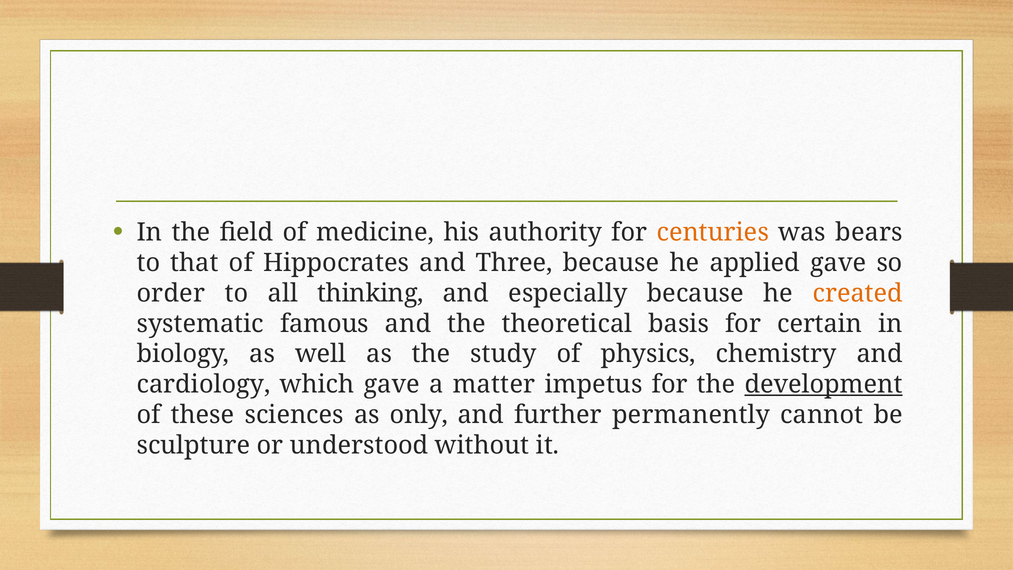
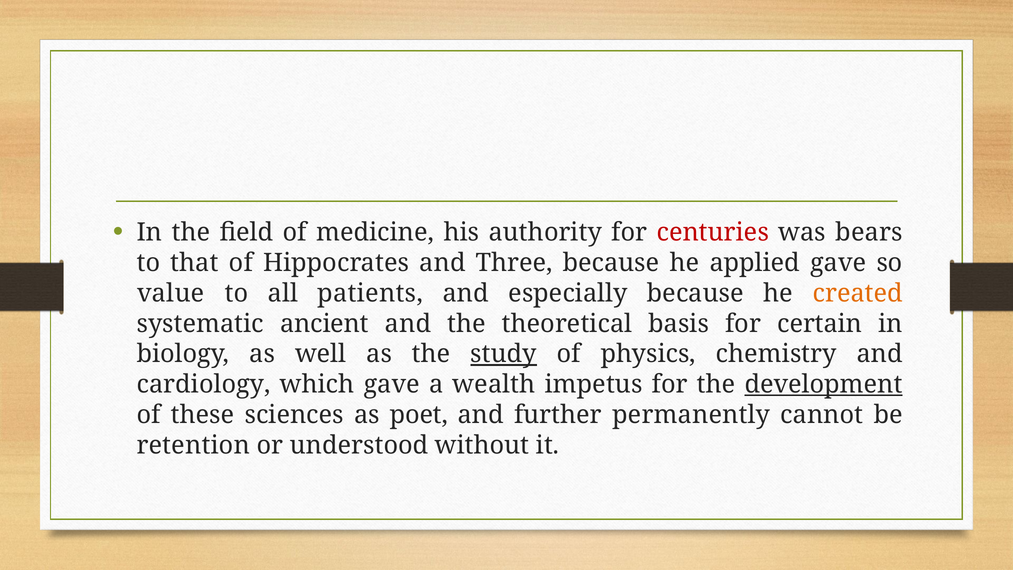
centuries colour: orange -> red
order: order -> value
thinking: thinking -> patients
famous: famous -> ancient
study underline: none -> present
matter: matter -> wealth
only: only -> poet
sculpture: sculpture -> retention
